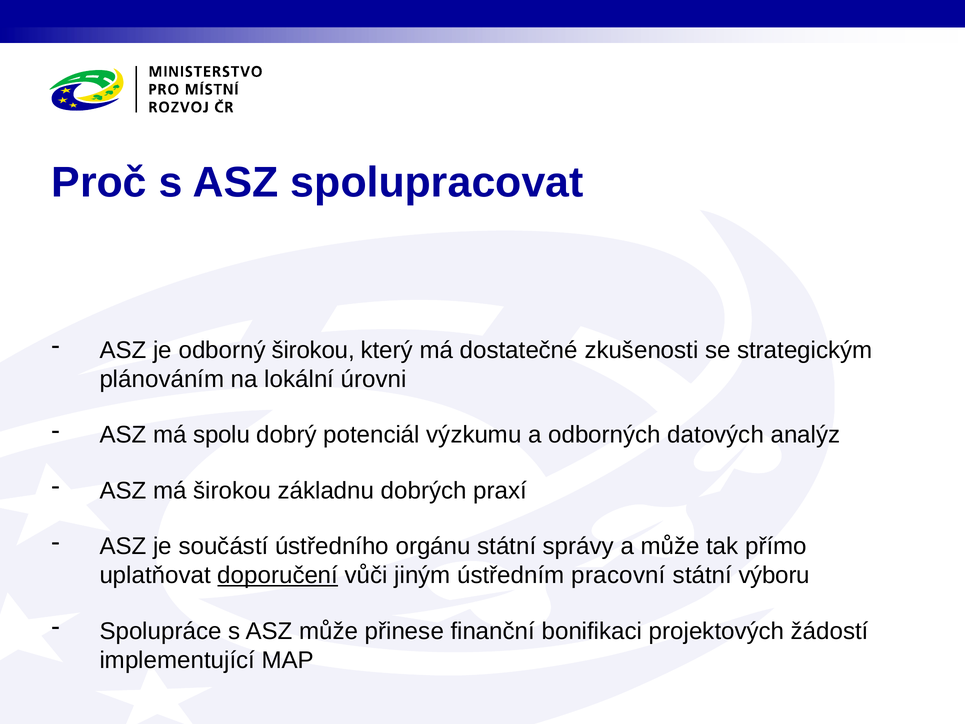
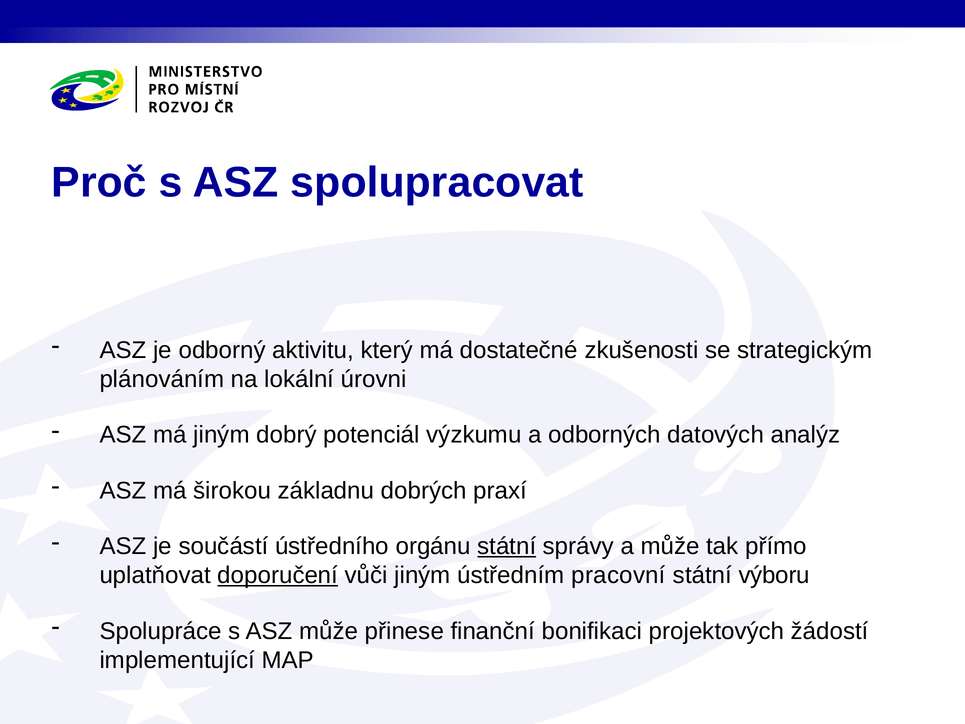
odborný širokou: širokou -> aktivitu
má spolu: spolu -> jiným
státní at (507, 546) underline: none -> present
